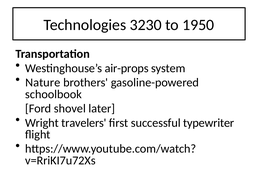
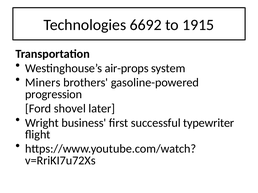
3230: 3230 -> 6692
1950: 1950 -> 1915
Nature: Nature -> Miners
schoolbook: schoolbook -> progression
travelers: travelers -> business
